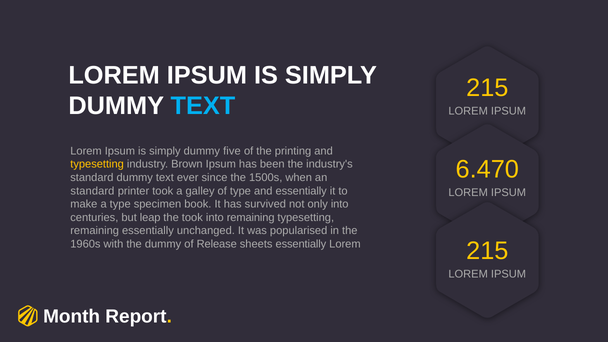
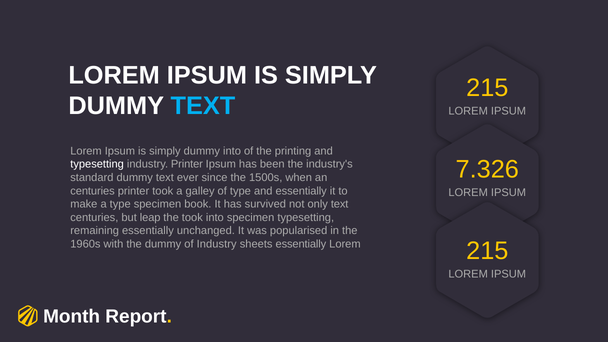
dummy five: five -> into
6.470: 6.470 -> 7.326
typesetting at (97, 164) colour: yellow -> white
industry Brown: Brown -> Printer
standard at (92, 191): standard -> centuries
only into: into -> text
into remaining: remaining -> specimen
of Release: Release -> Industry
